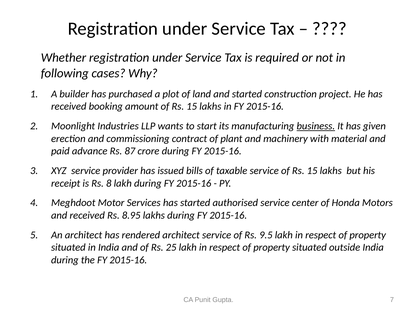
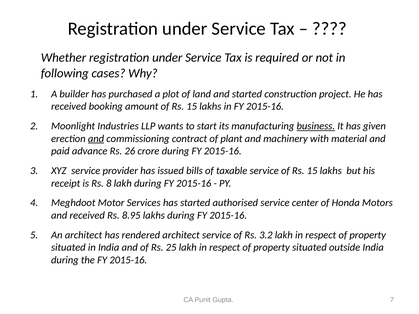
and at (96, 139) underline: none -> present
87: 87 -> 26
9.5: 9.5 -> 3.2
